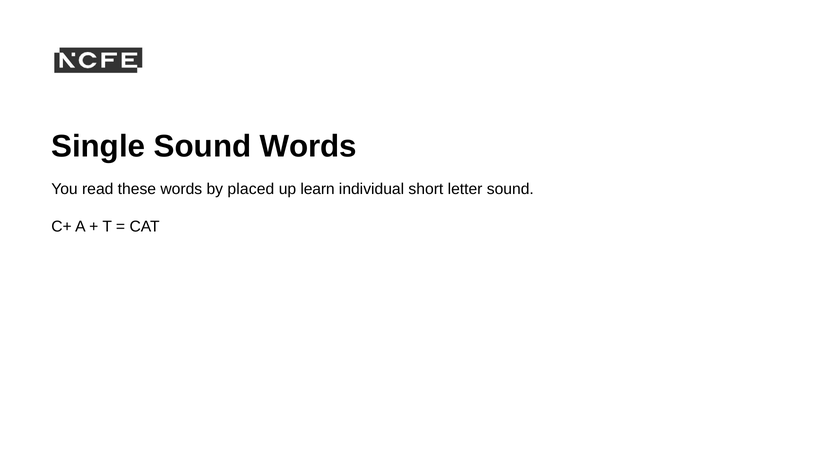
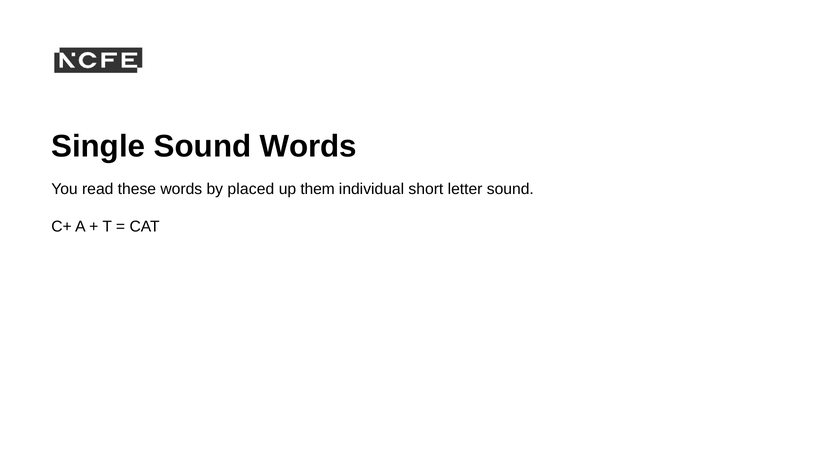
learn: learn -> them
